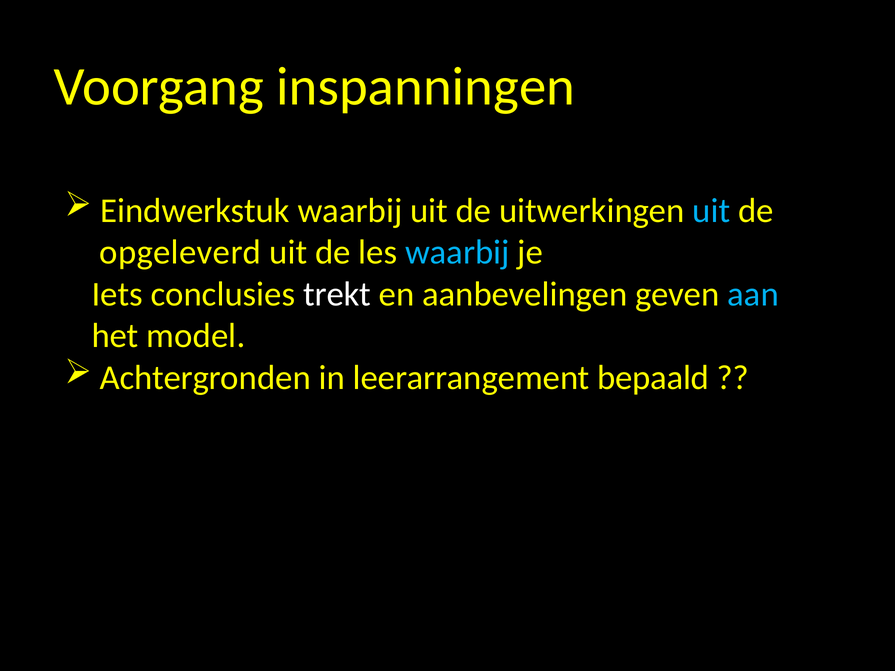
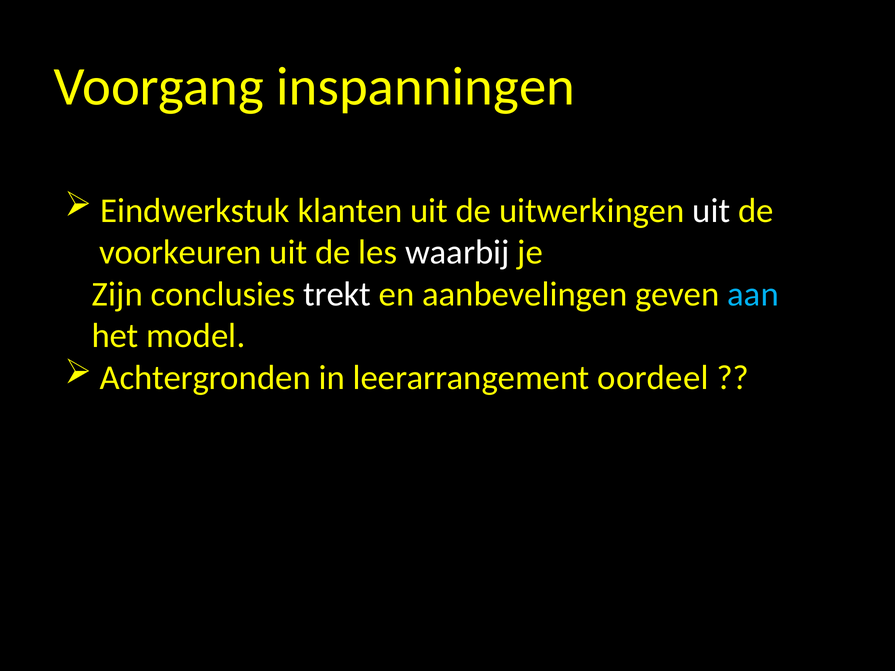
Eindwerkstuk waarbij: waarbij -> klanten
uit at (711, 211) colour: light blue -> white
opgeleverd: opgeleverd -> voorkeuren
waarbij at (457, 253) colour: light blue -> white
Iets: Iets -> Zijn
bepaald: bepaald -> oordeel
